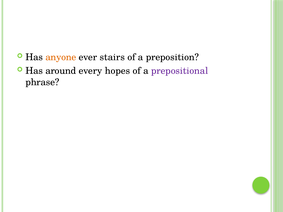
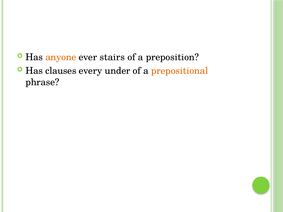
around: around -> clauses
hopes: hopes -> under
prepositional colour: purple -> orange
